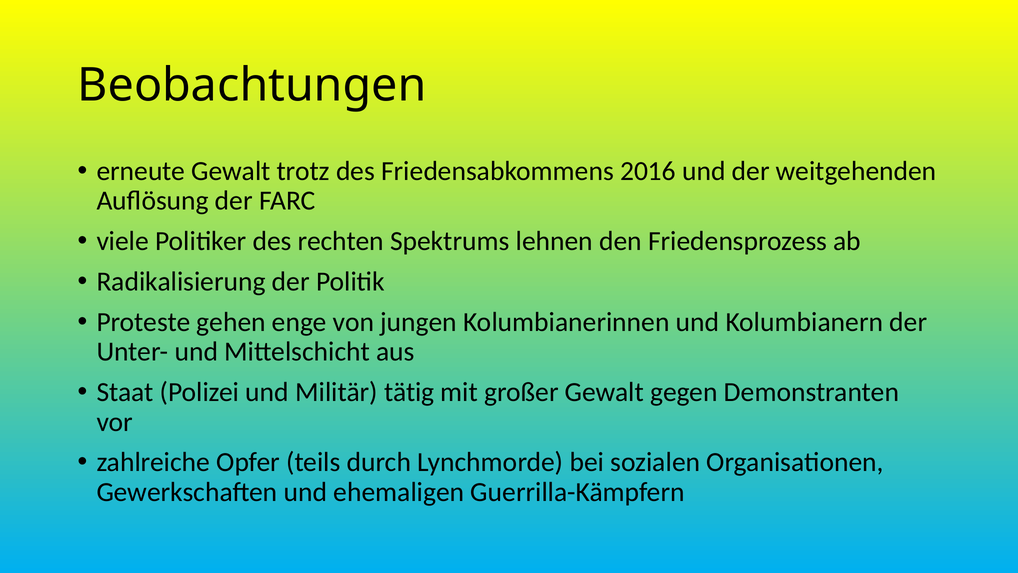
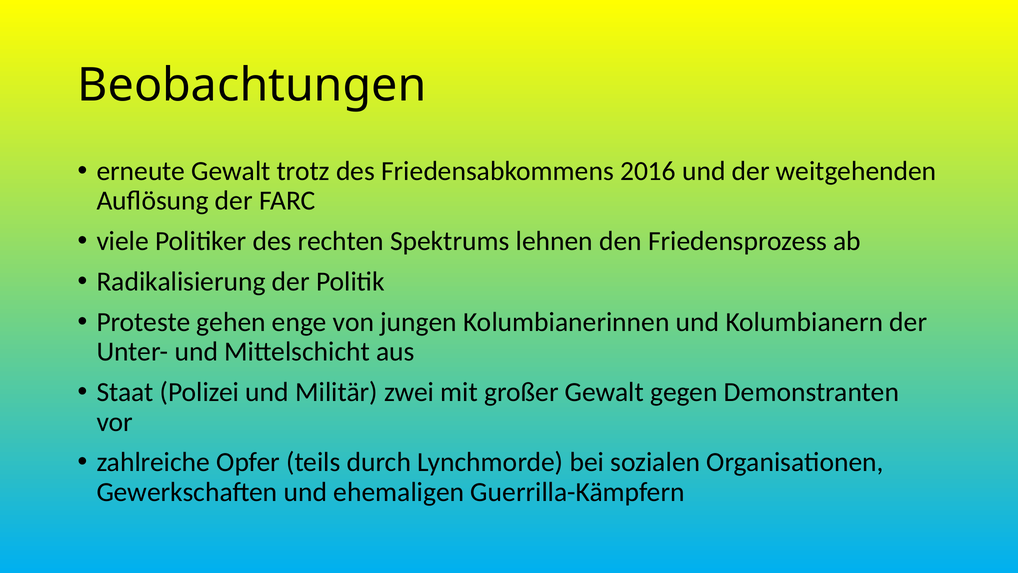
tätig: tätig -> zwei
